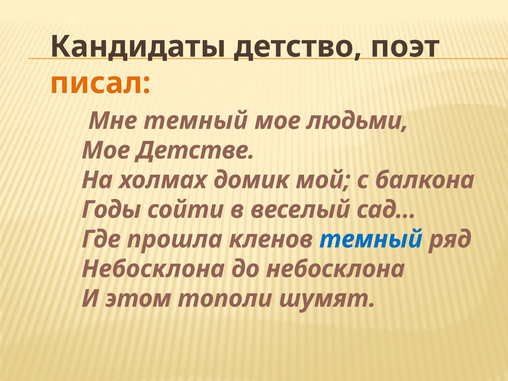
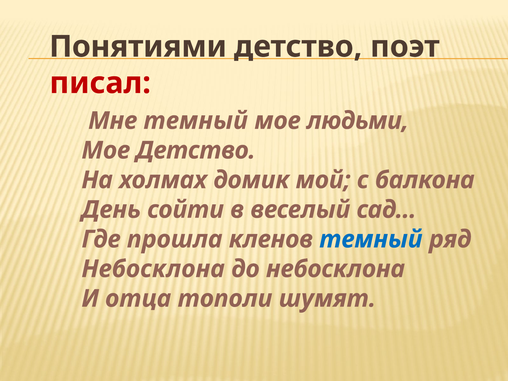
Кандидаты: Кандидаты -> Понятиями
писал colour: orange -> red
Мое Детстве: Детстве -> Детство
Годы: Годы -> День
этом: этом -> отца
